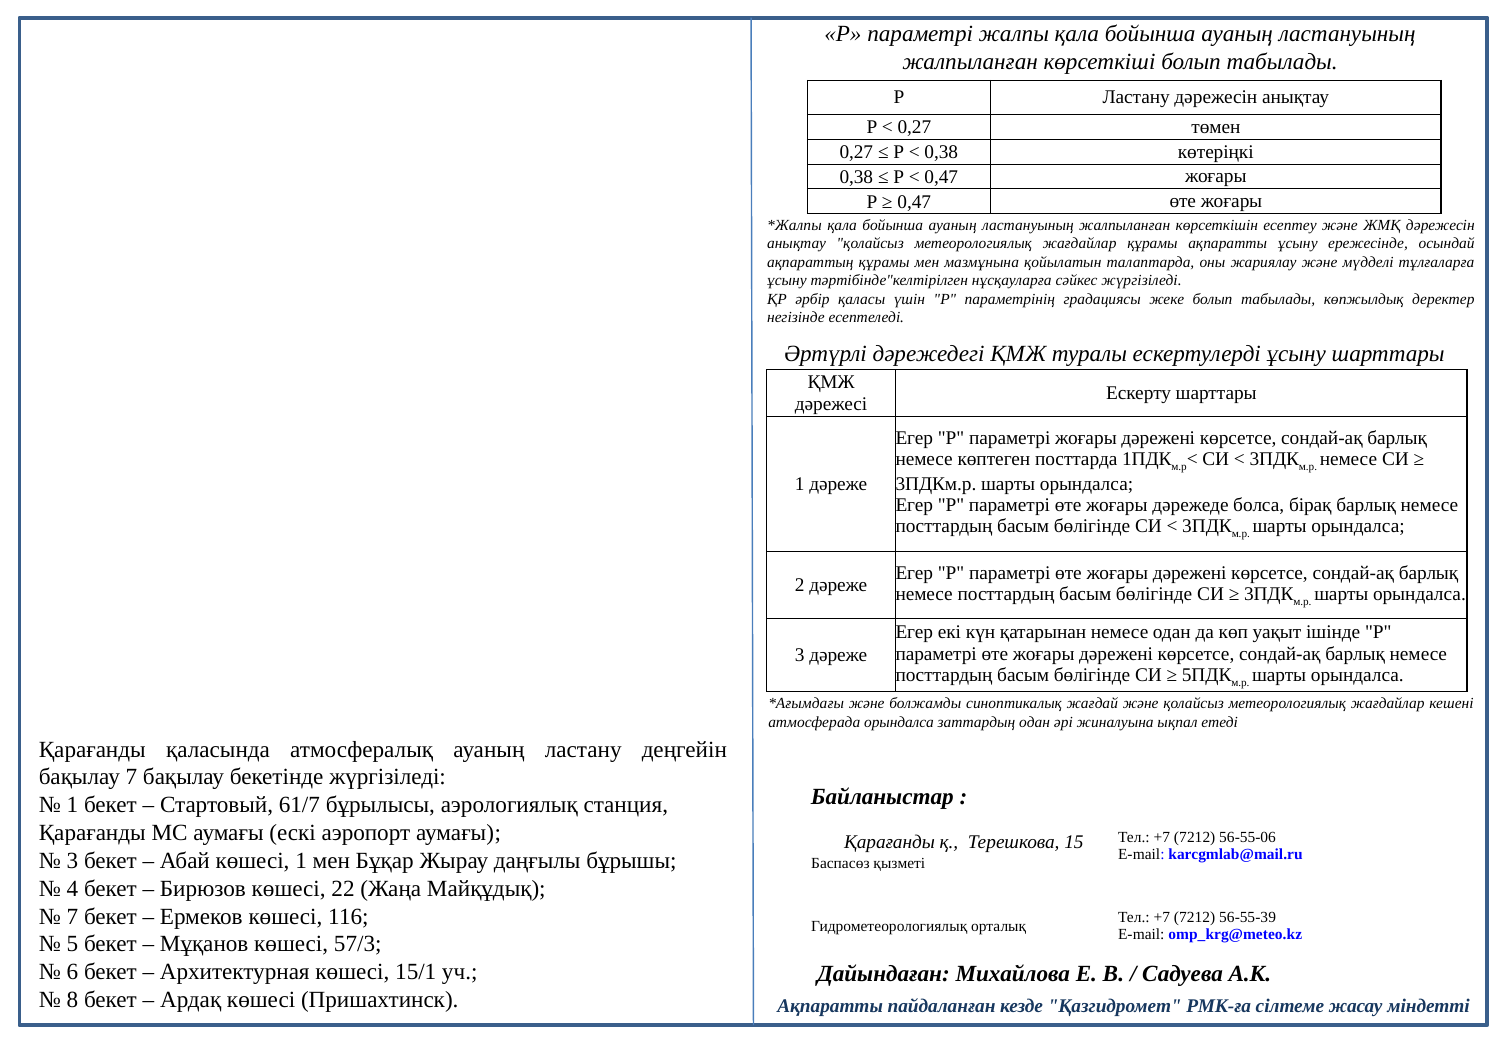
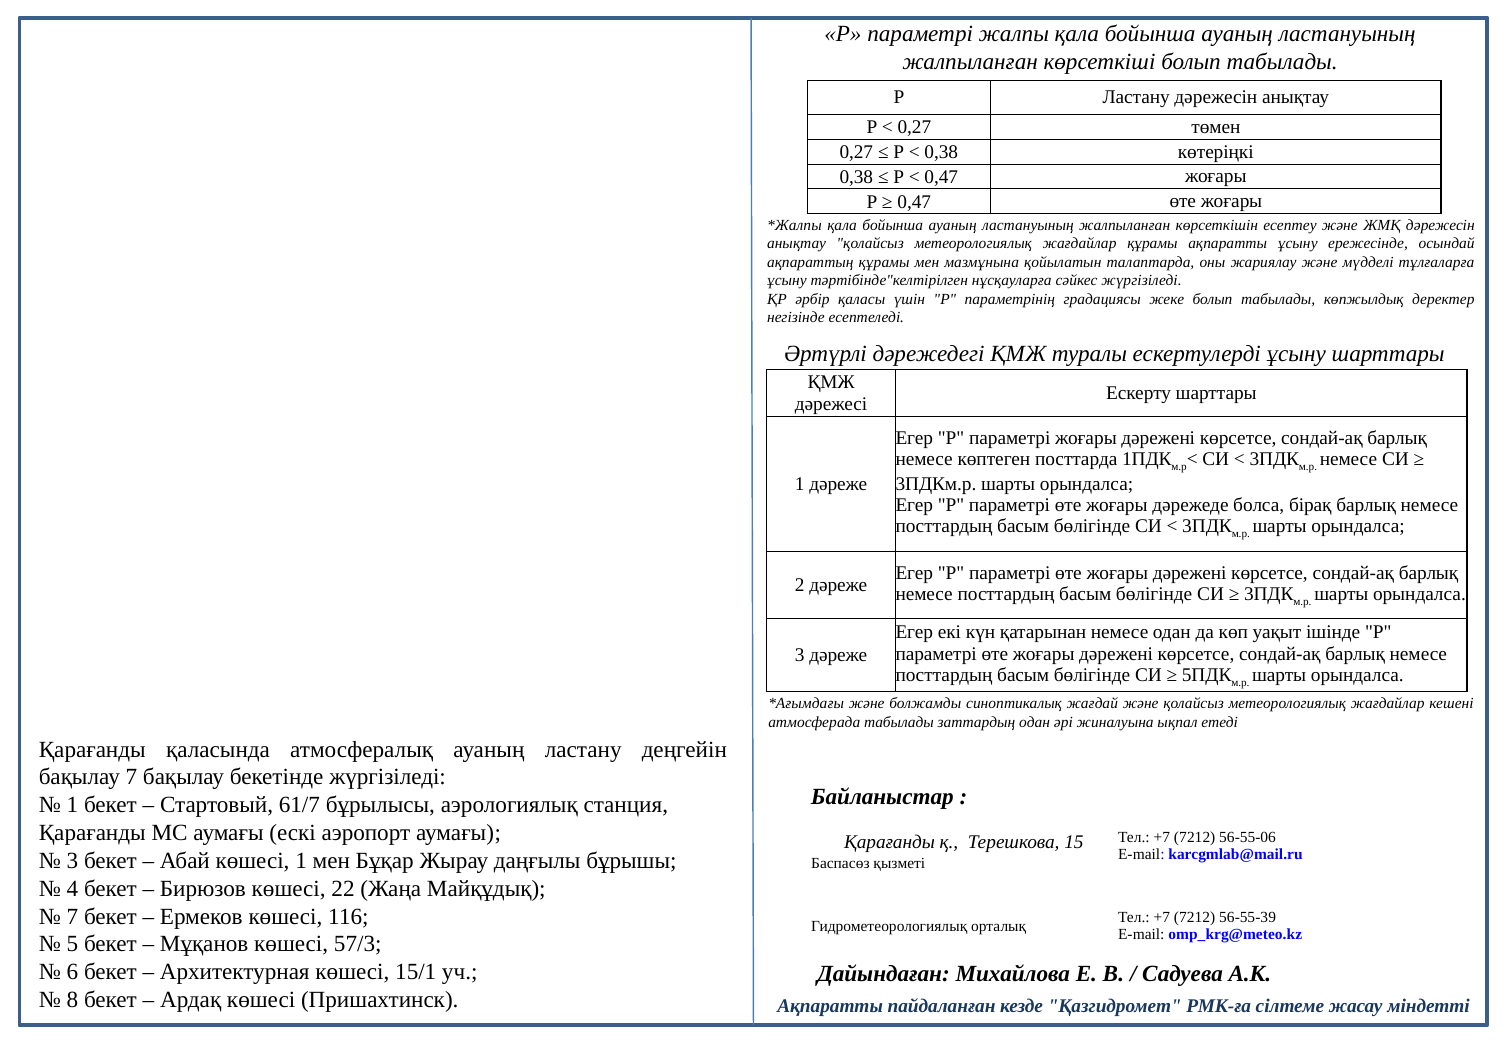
атмосферада орындалса: орындалса -> табылады
